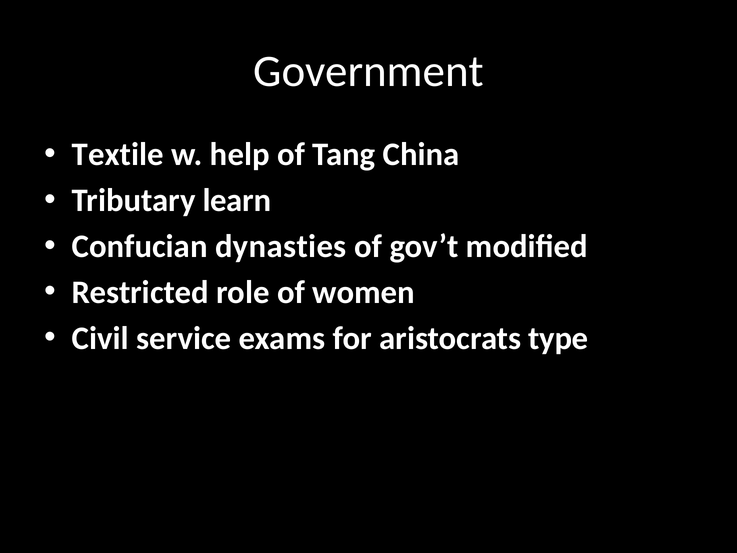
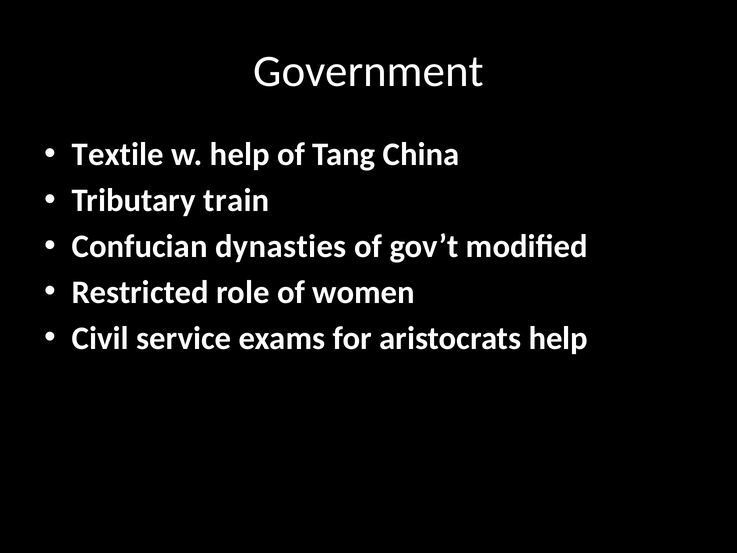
learn: learn -> train
aristocrats type: type -> help
